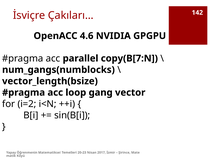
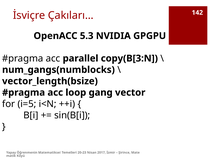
4.6: 4.6 -> 5.3
copy(B[7:N: copy(B[7:N -> copy(B[3:N
i=2: i=2 -> i=5
